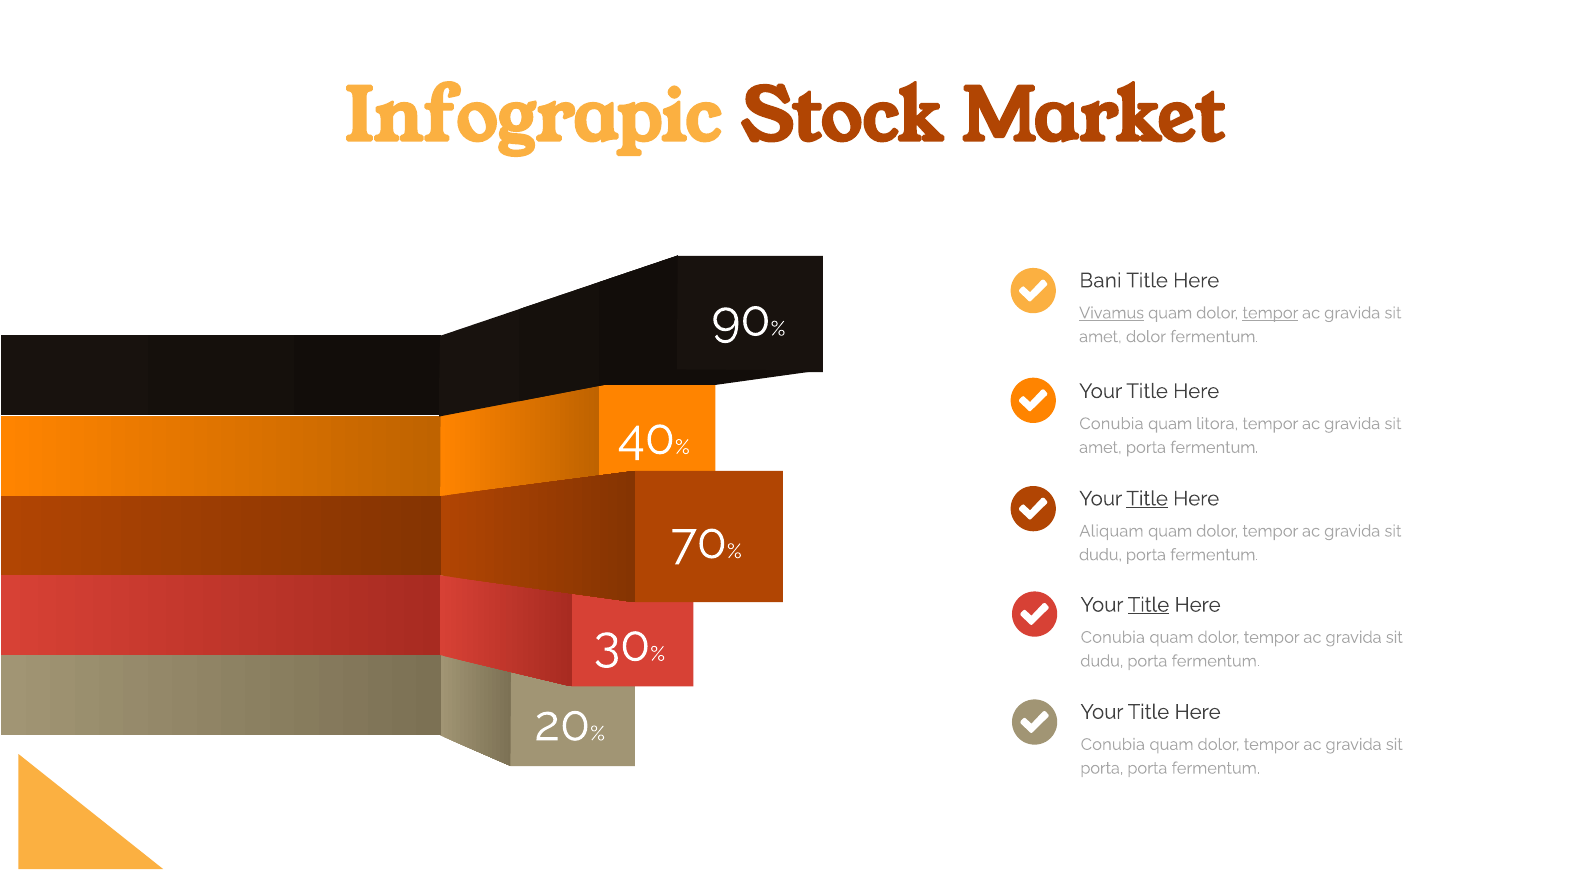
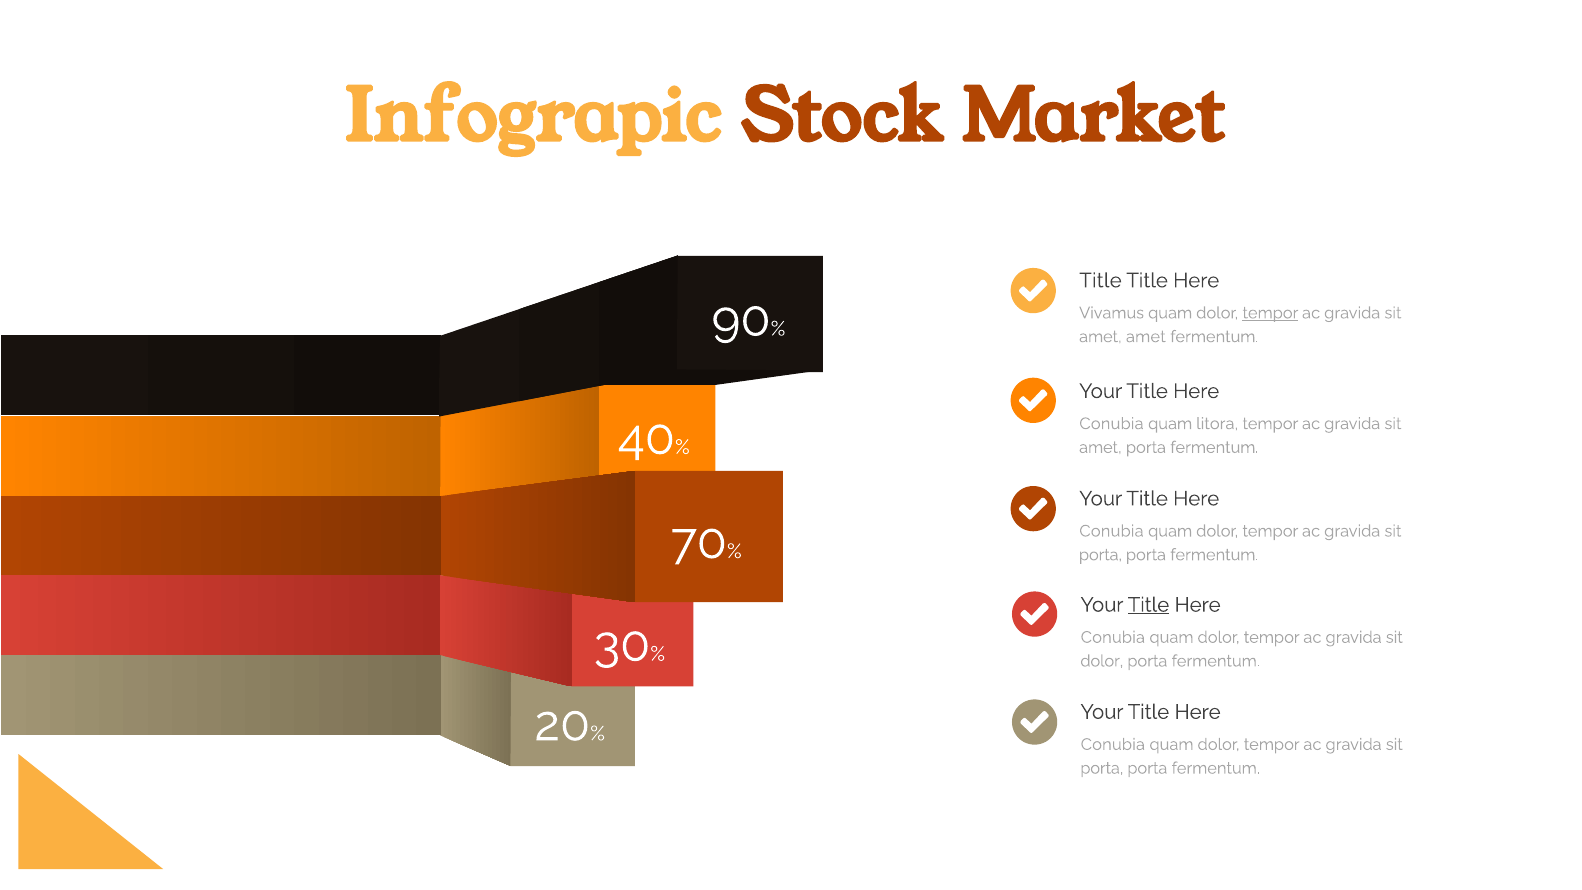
Bani at (1101, 280): Bani -> Title
Vivamus underline: present -> none
amet dolor: dolor -> amet
Title at (1147, 499) underline: present -> none
Aliquam at (1111, 531): Aliquam -> Conubia
dudu at (1101, 555): dudu -> porta
dudu at (1102, 661): dudu -> dolor
